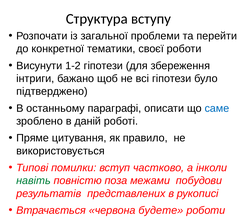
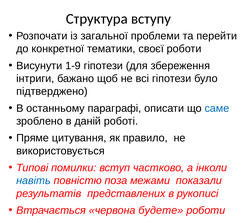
1-2: 1-2 -> 1-9
навіть colour: green -> blue
побудови: побудови -> показали
